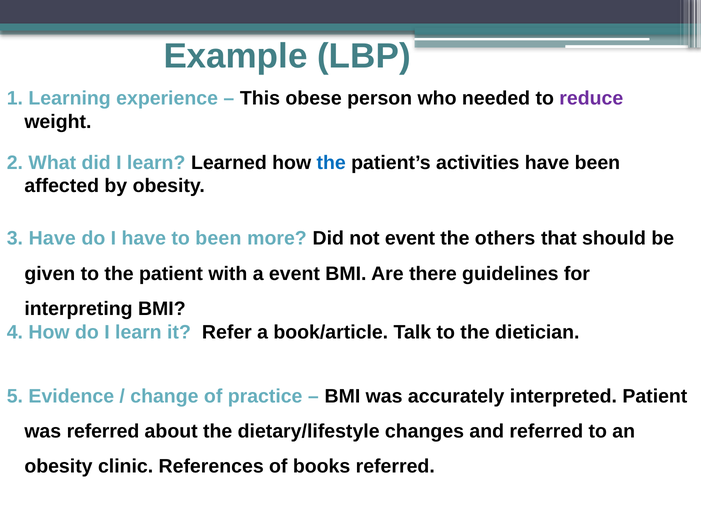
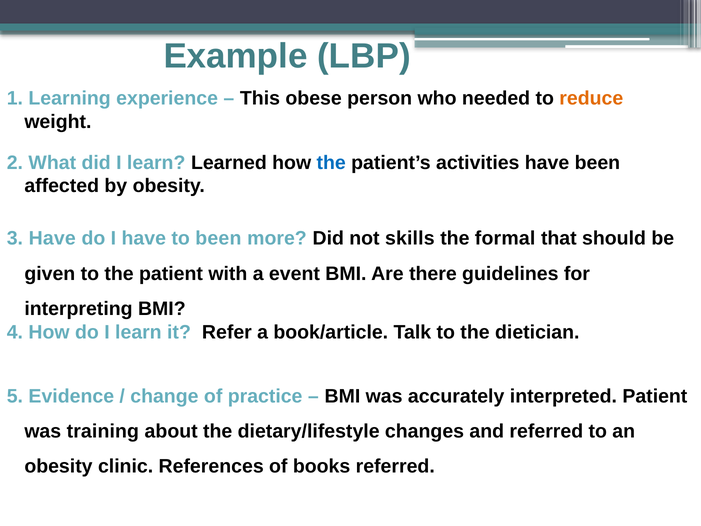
reduce colour: purple -> orange
not event: event -> skills
others: others -> formal
was referred: referred -> training
